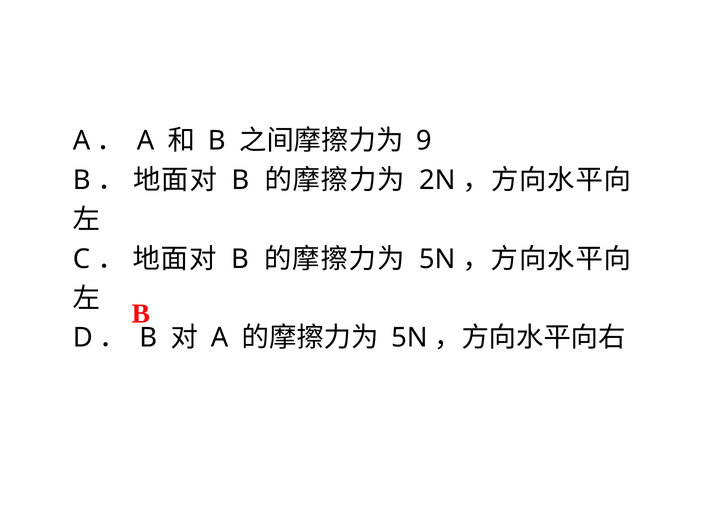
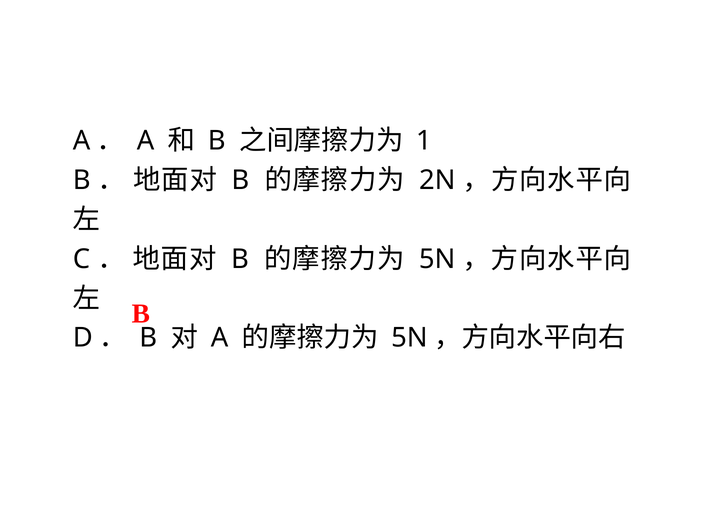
9: 9 -> 1
